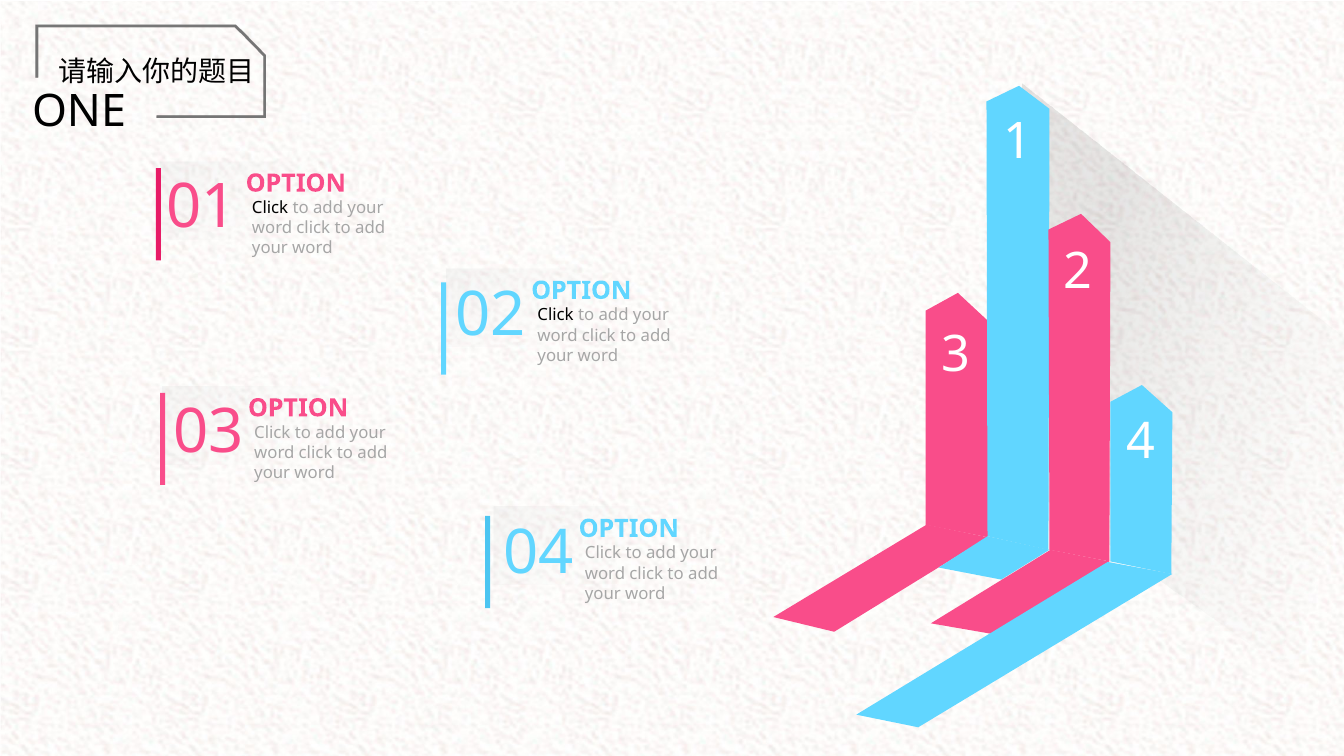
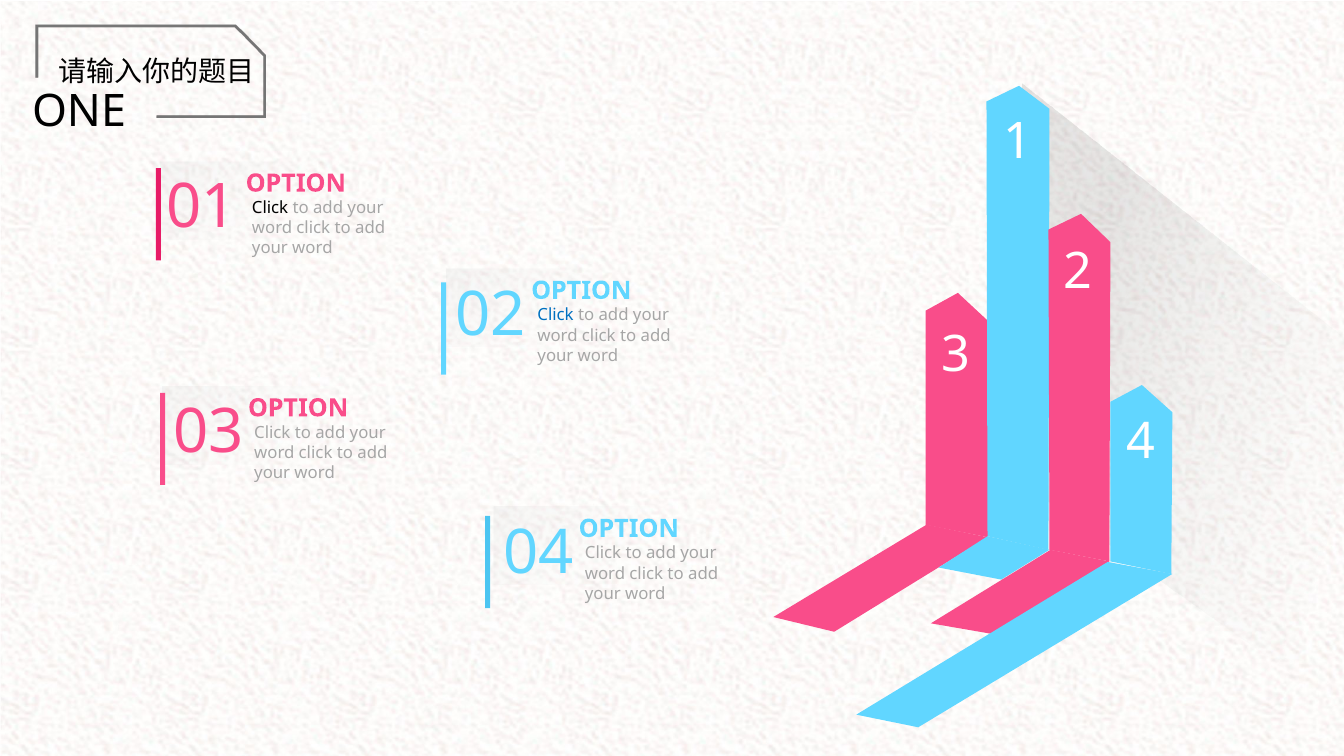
Click at (556, 315) colour: black -> blue
